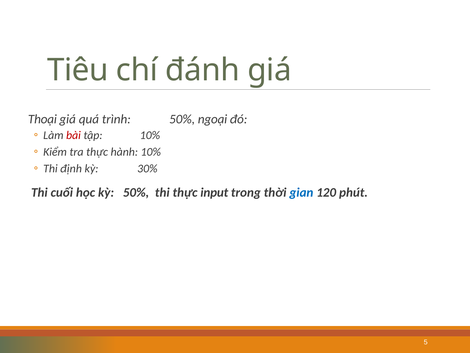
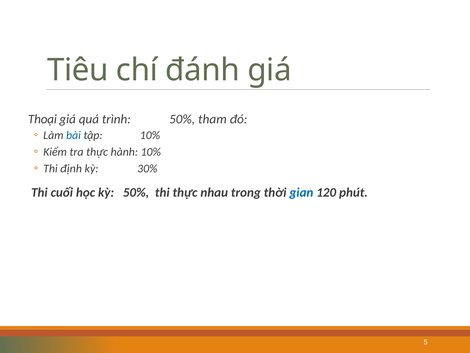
ngoại: ngoại -> tham
bài colour: red -> blue
input: input -> nhau
